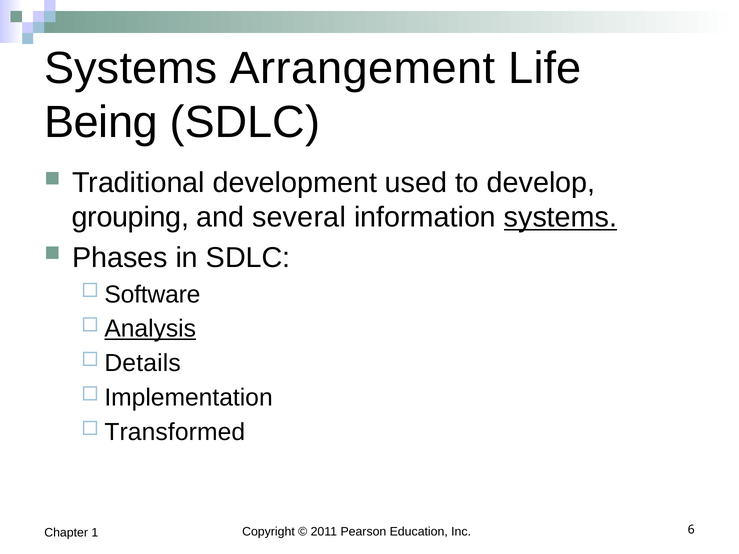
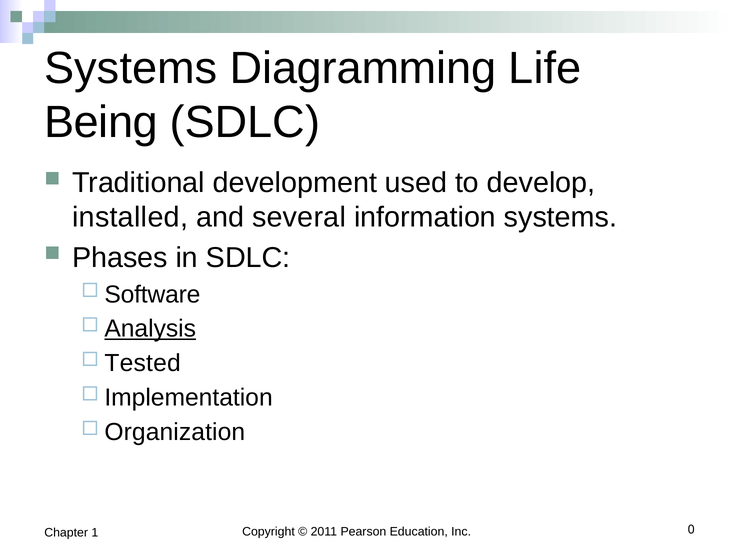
Arrangement: Arrangement -> Diagramming
grouping: grouping -> installed
systems at (560, 218) underline: present -> none
Details: Details -> Tested
Transformed: Transformed -> Organization
6: 6 -> 0
